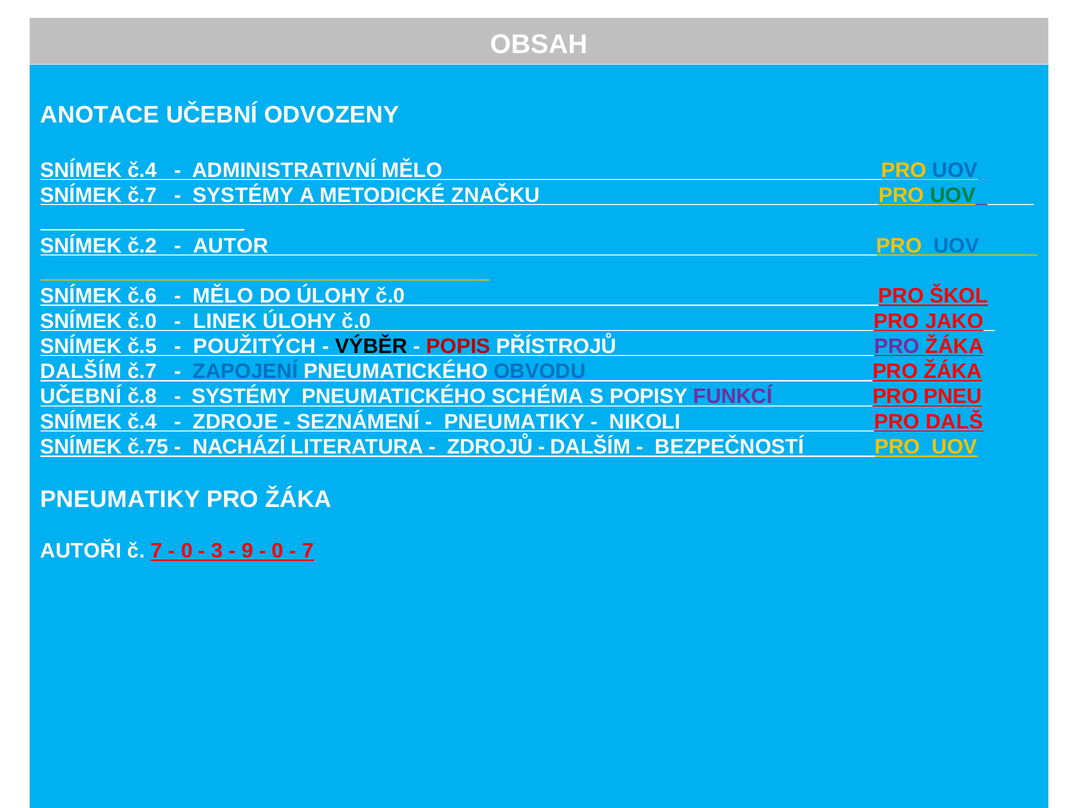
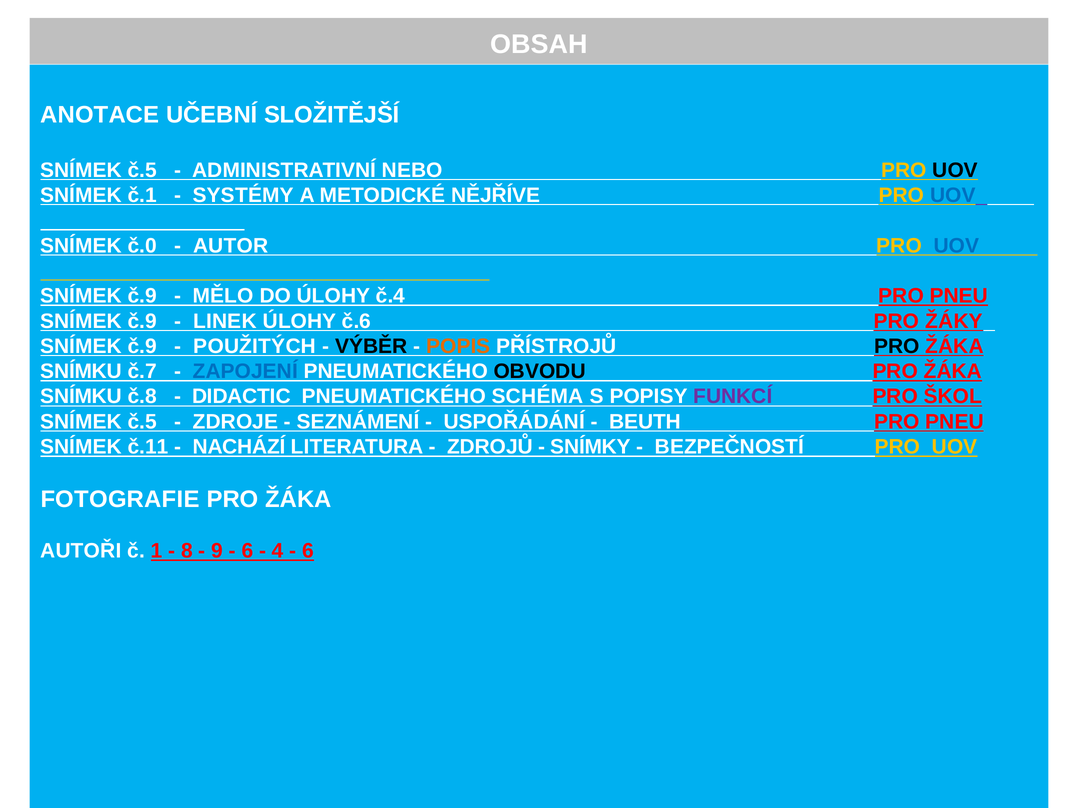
ODVOZENY: ODVOZENY -> SLOŽITĚJŠÍ
č.4 at (142, 170): č.4 -> č.5
ADMINISTRATIVNÍ MĚLO: MĚLO -> NEBO
UOV at (955, 170) colour: blue -> black
SNÍMEK č.7: č.7 -> č.1
ZNAČKU: ZNAČKU -> NĚJŘÍVE
UOV at (953, 195) colour: green -> blue
č.2: č.2 -> č.0
č.6 at (142, 296): č.6 -> č.9
DO ÚLOHY č.0: č.0 -> č.4
ŠKOL at (959, 296): ŠKOL -> PNEU
č.0 at (142, 321): č.0 -> č.9
č.0 at (356, 321): č.0 -> č.6
JAKO: JAKO -> ŽÁKY
č.5 at (142, 346): č.5 -> č.9
POPIS colour: red -> orange
PRO at (897, 346) colour: purple -> black
DALŠÍM at (81, 372): DALŠÍM -> SNÍMKU
OBVODU colour: blue -> black
UČEBNÍ at (81, 397): UČEBNÍ -> SNÍMKU
SYSTÉMY at (241, 397): SYSTÉMY -> DIDACTIC
PNEU: PNEU -> ŠKOL
č.4 at (142, 422): č.4 -> č.5
PNEUMATIKY at (514, 422): PNEUMATIKY -> USPOŘÁDÁNÍ
NIKOLI: NIKOLI -> BEUTH
DALŠ at (954, 422): DALŠ -> PNEU
č.75: č.75 -> č.11
DALŠÍM at (590, 447): DALŠÍM -> SNÍMKY
PNEUMATIKY at (120, 499): PNEUMATIKY -> FOTOGRAFIE
č 7: 7 -> 1
0 at (187, 551): 0 -> 8
3: 3 -> 9
9 at (247, 551): 9 -> 6
0 at (278, 551): 0 -> 4
7 at (308, 551): 7 -> 6
